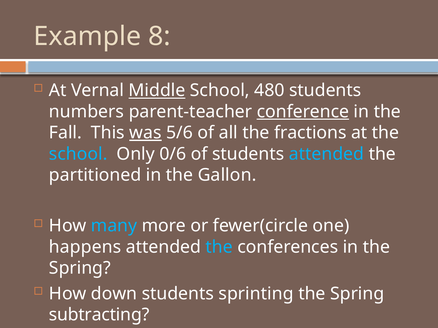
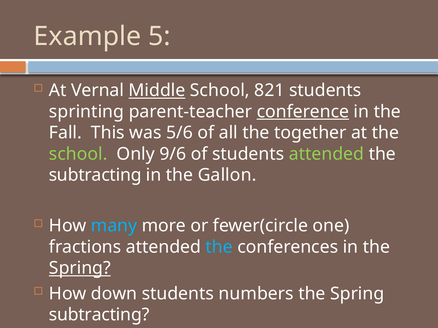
8: 8 -> 5
480: 480 -> 821
numbers: numbers -> sprinting
was underline: present -> none
fractions: fractions -> together
school at (78, 154) colour: light blue -> light green
0/6: 0/6 -> 9/6
attended at (327, 154) colour: light blue -> light green
partitioned at (95, 175): partitioned -> subtracting
happens: happens -> fractions
Spring at (80, 269) underline: none -> present
sprinting: sprinting -> numbers
